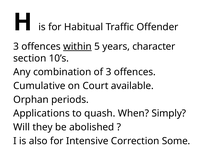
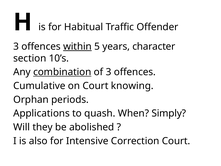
combination underline: none -> present
available: available -> knowing
Correction Some: Some -> Court
